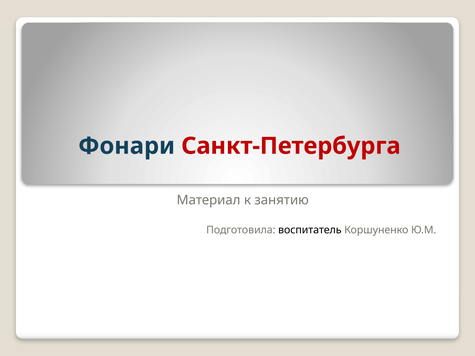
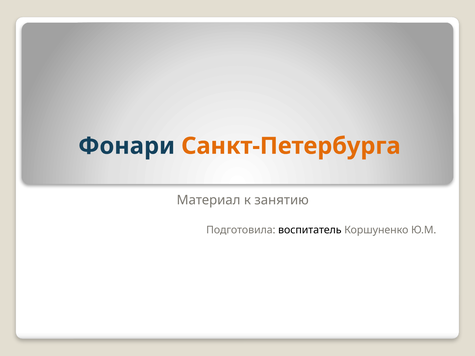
Санкт-Петербурга colour: red -> orange
